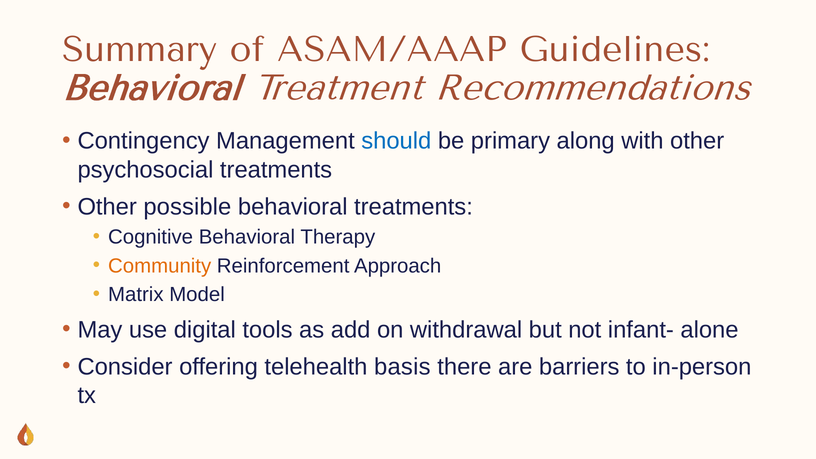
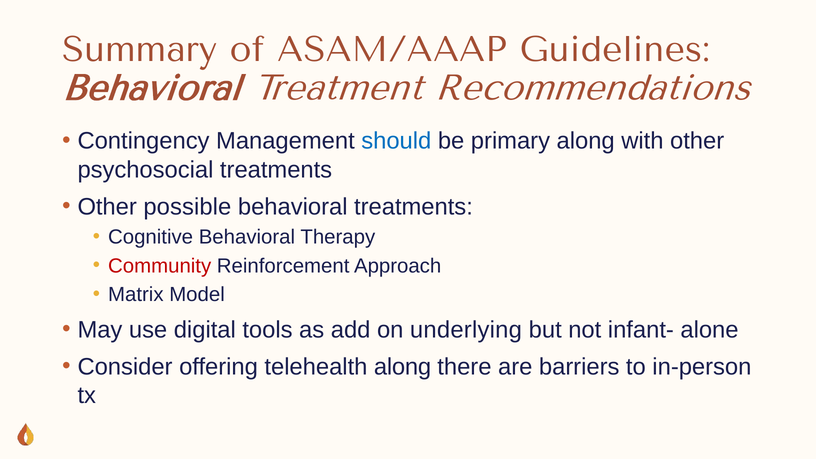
Community colour: orange -> red
withdrawal: withdrawal -> underlying
telehealth basis: basis -> along
